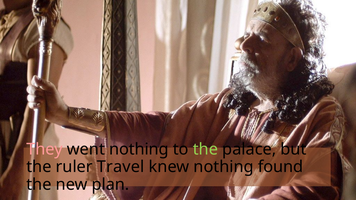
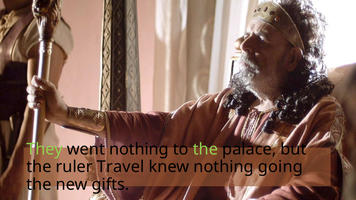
They colour: pink -> light green
found: found -> going
plan: plan -> gifts
